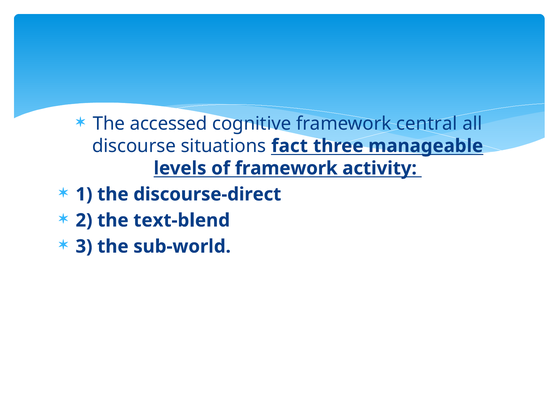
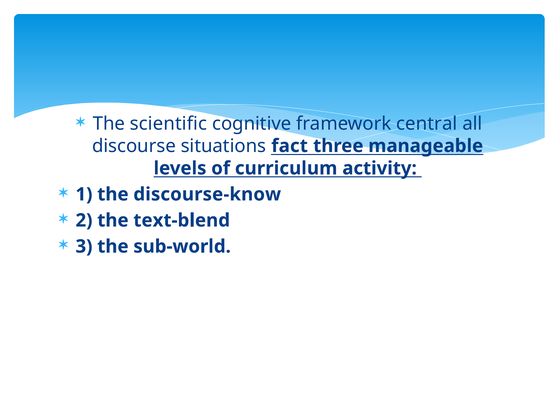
accessed: accessed -> scientific
of framework: framework -> curriculum
discourse-direct: discourse-direct -> discourse-know
